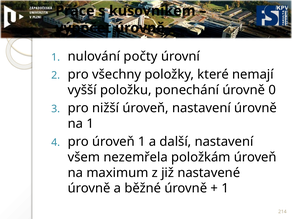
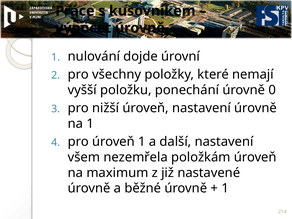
počty: počty -> dojde
